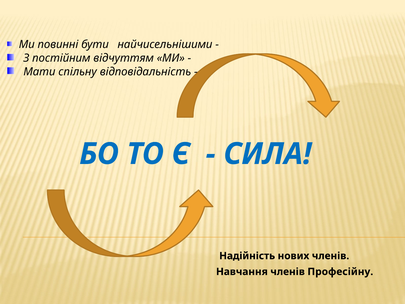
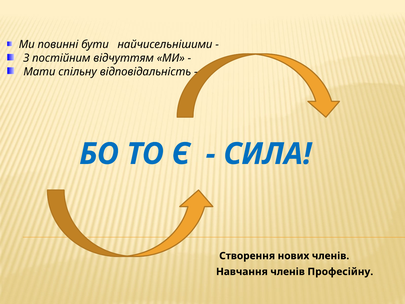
Надійність: Надійність -> Створення
